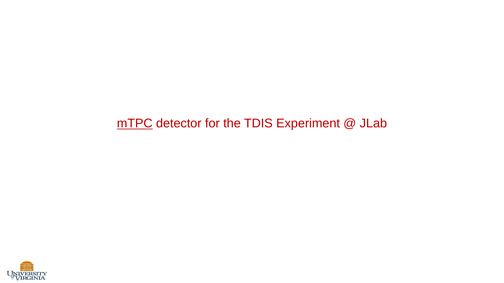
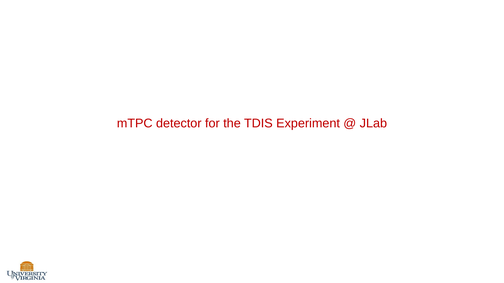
mTPC underline: present -> none
